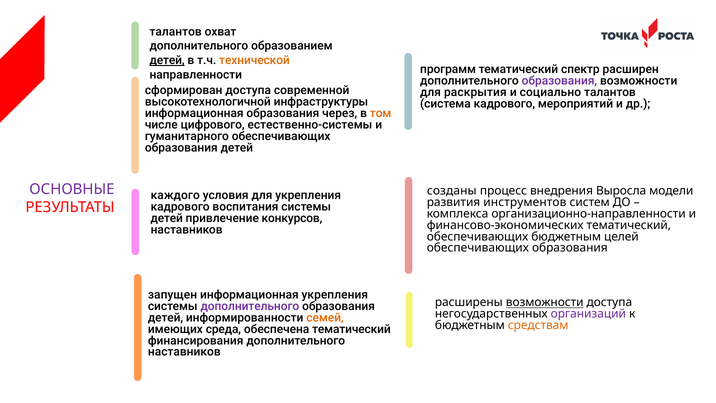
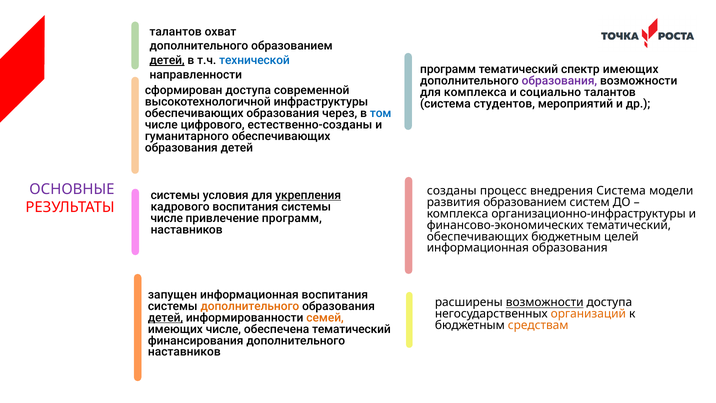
технической colour: orange -> blue
спектр расширен: расширен -> имеющих
для раскрытия: раскрытия -> комплекса
система кадрового: кадрового -> студентов
информационная at (194, 113): информационная -> обеспечивающих
том colour: orange -> blue
естественно-системы: естественно-системы -> естественно-созданы
внедрения Выросла: Выросла -> Система
каждого at (175, 195): каждого -> системы
укрепления at (308, 195) underline: none -> present
развития инструментов: инструментов -> образованием
организационно-направленности: организационно-направленности -> организационно-инфраструктуры
детей at (167, 218): детей -> числе
привлечение конкурсов: конкурсов -> программ
обеспечивающих at (478, 248): обеспечивающих -> информационная
информационная укрепления: укрепления -> воспитания
дополнительного at (250, 306) colour: purple -> orange
организаций colour: purple -> orange
детей at (165, 317) underline: none -> present
имеющих среда: среда -> числе
